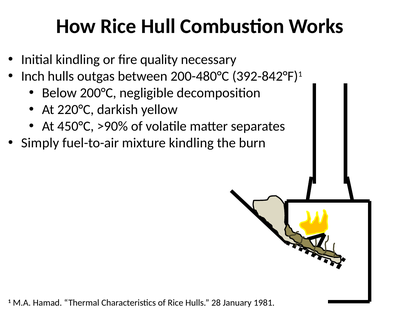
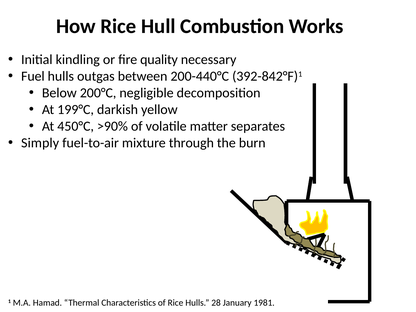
Inch: Inch -> Fuel
200-480°C: 200-480°C -> 200-440°C
220°C: 220°C -> 199°C
mixture kindling: kindling -> through
